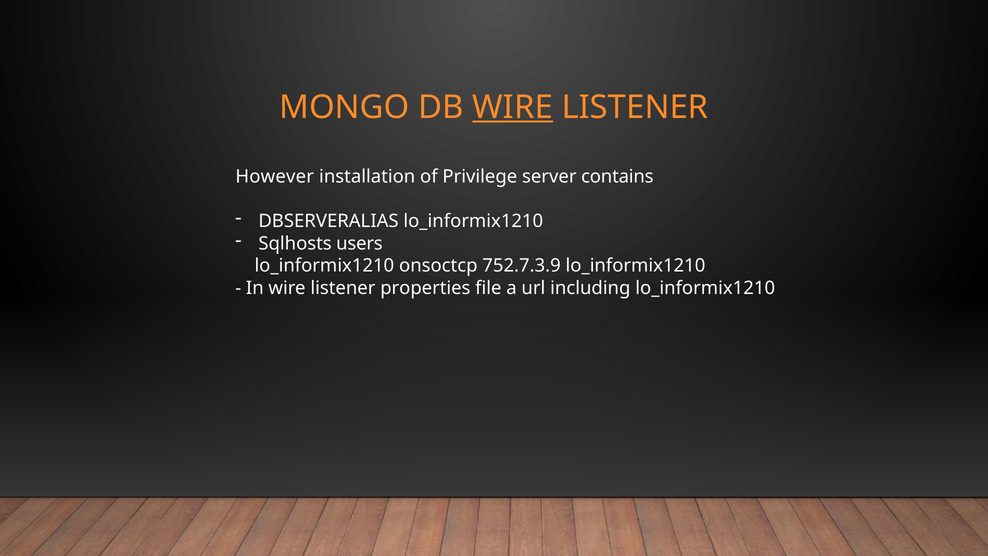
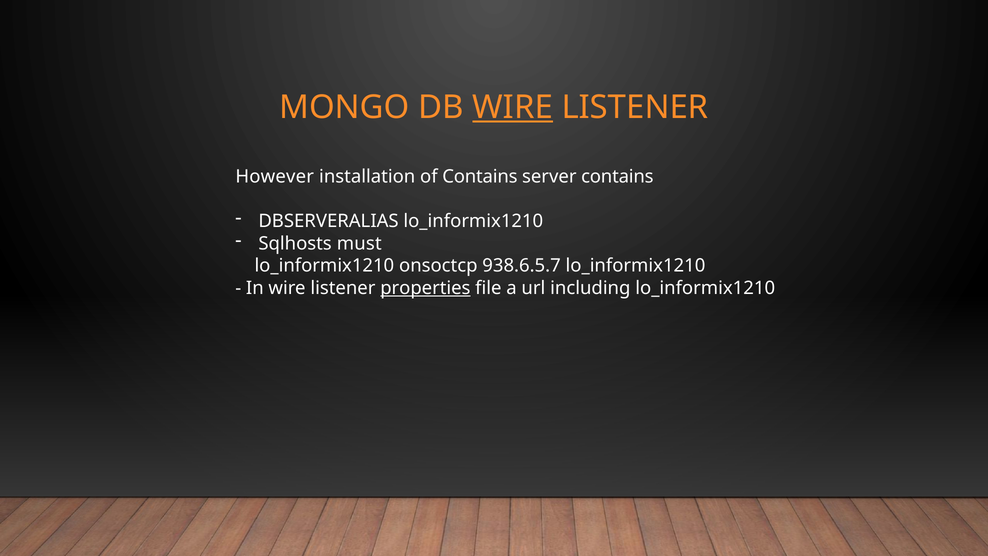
of Privilege: Privilege -> Contains
users: users -> must
752.7.3.9: 752.7.3.9 -> 938.6.5.7
properties underline: none -> present
